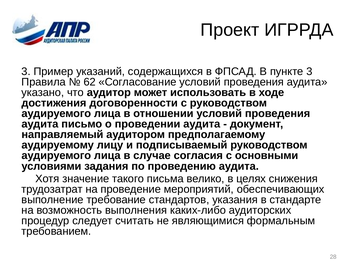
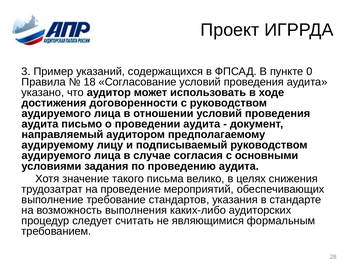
пункте 3: 3 -> 0
62: 62 -> 18
